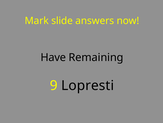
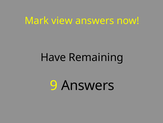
slide: slide -> view
9 Lopresti: Lopresti -> Answers
